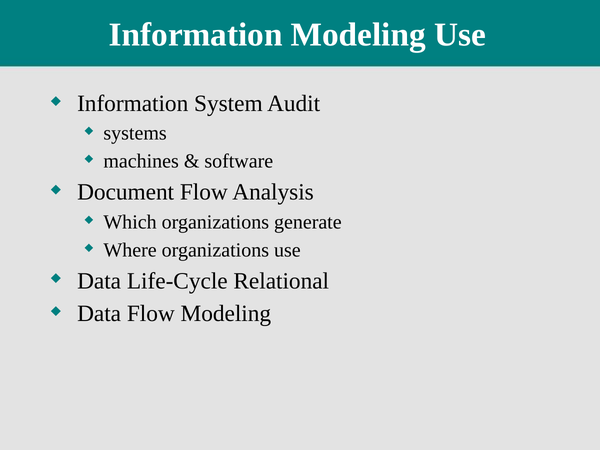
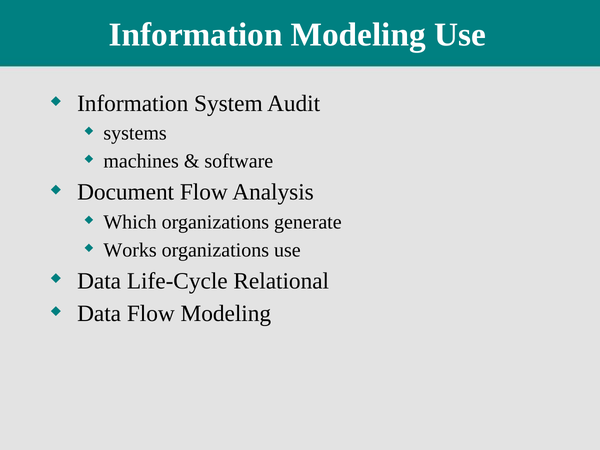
Where: Where -> Works
